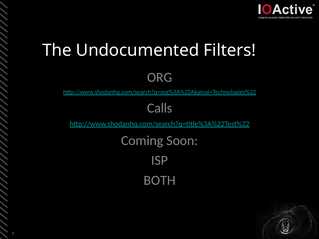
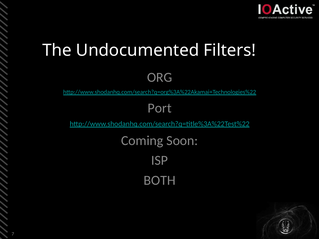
Calls: Calls -> Port
